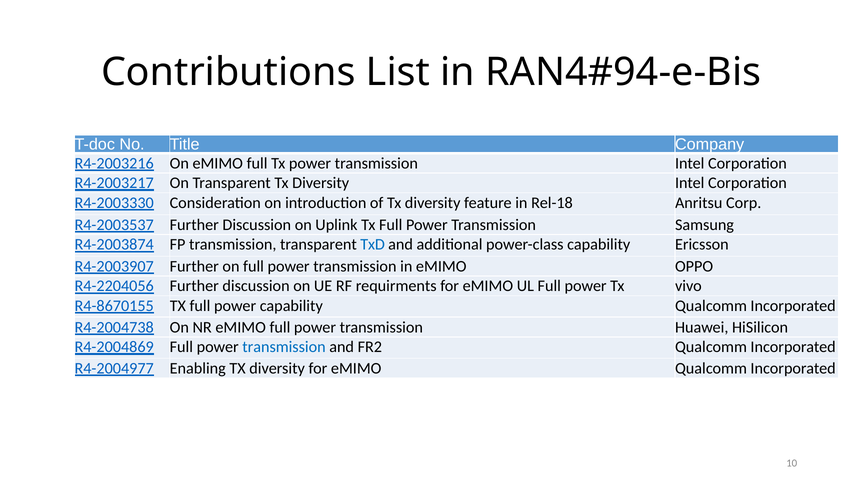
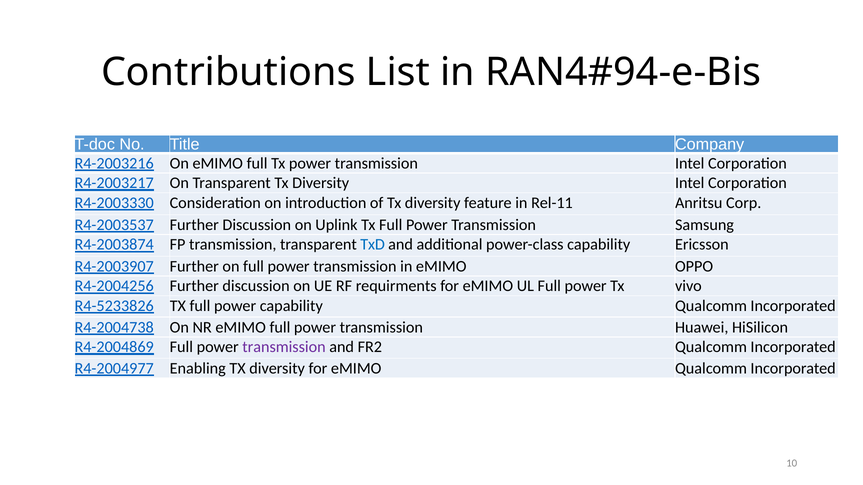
Rel-18: Rel-18 -> Rel-11
R4-2204056: R4-2204056 -> R4-2004256
R4-8670155: R4-8670155 -> R4-5233826
transmission at (284, 347) colour: blue -> purple
